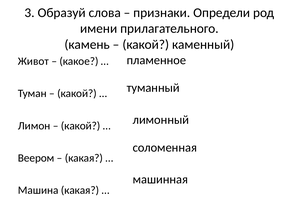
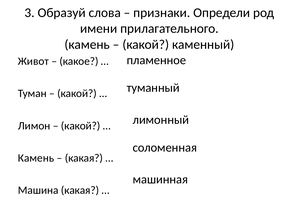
Веером at (36, 158): Веером -> Камень
